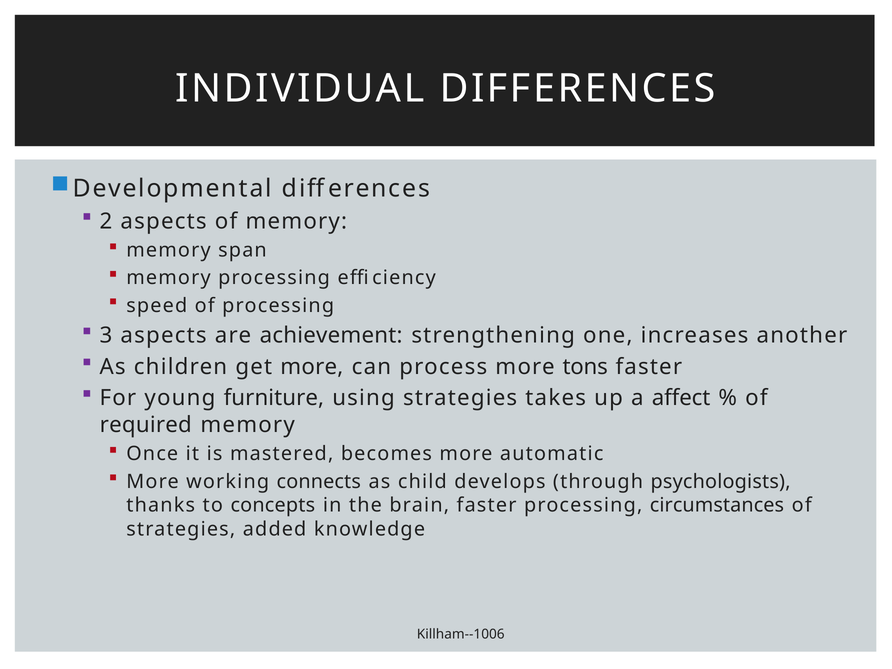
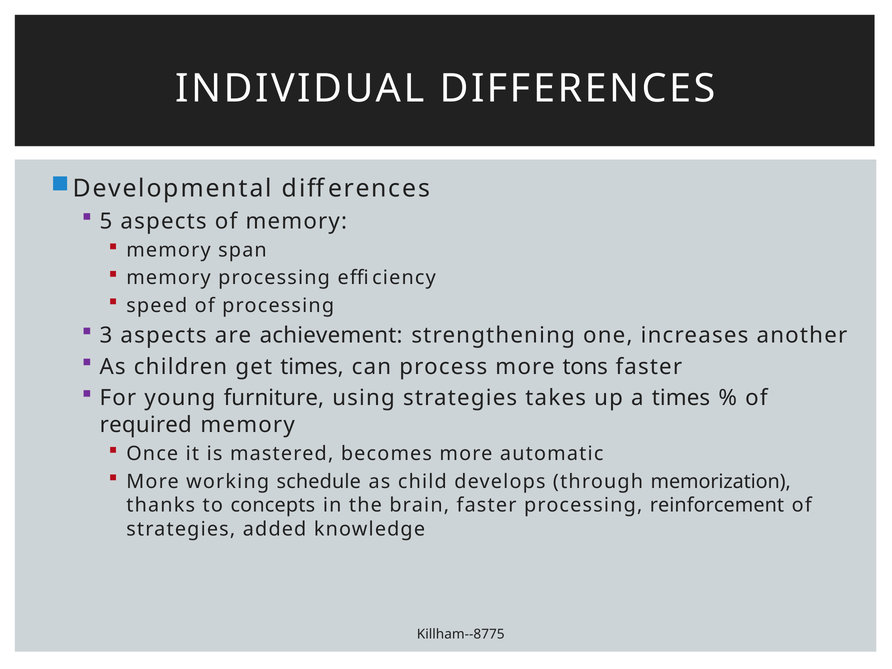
2: 2 -> 5
get more: more -> times
a affect: affect -> times
connects: connects -> schedule
psychologists: psychologists -> memorization
circumstances: circumstances -> reinforcement
Killham--1006: Killham--1006 -> Killham--8775
